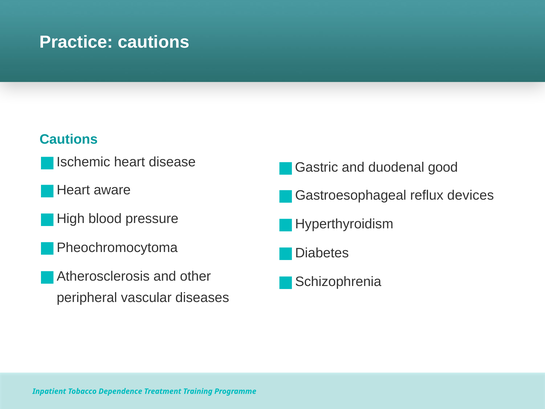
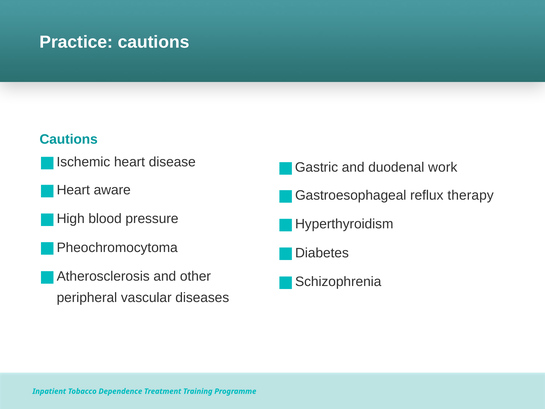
good: good -> work
devices: devices -> therapy
